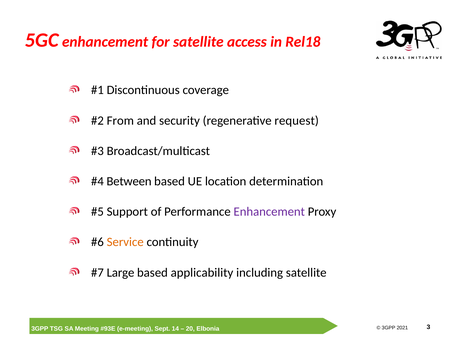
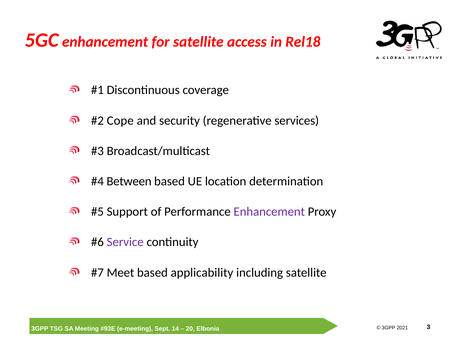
From: From -> Cope
request: request -> services
Service colour: orange -> purple
Large: Large -> Meet
